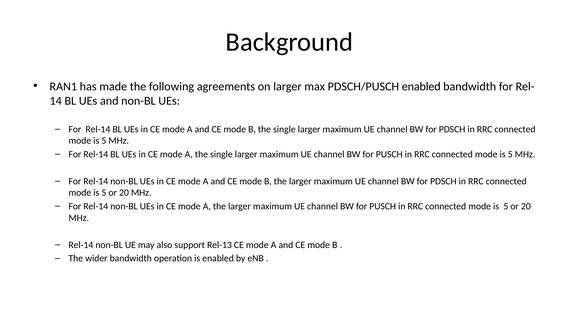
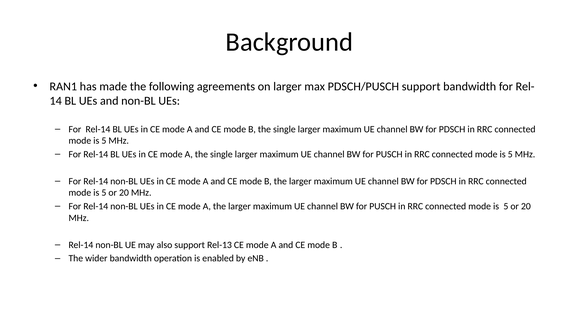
PDSCH/PUSCH enabled: enabled -> support
